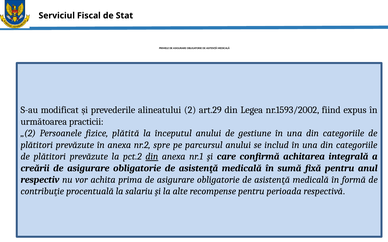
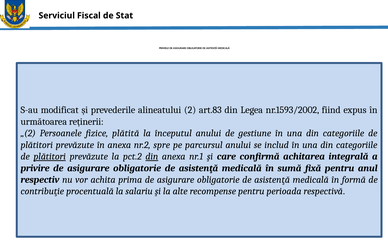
art.29: art.29 -> art.83
practicii: practicii -> reținerii
plătitori at (50, 157) underline: none -> present
creării: creării -> privire
